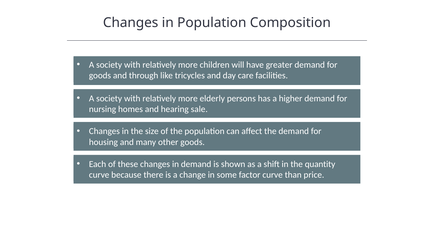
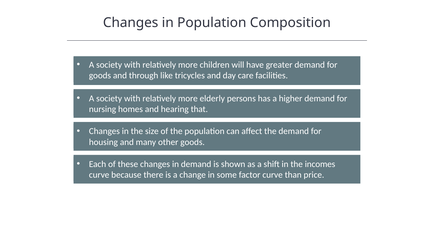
sale: sale -> that
quantity: quantity -> incomes
